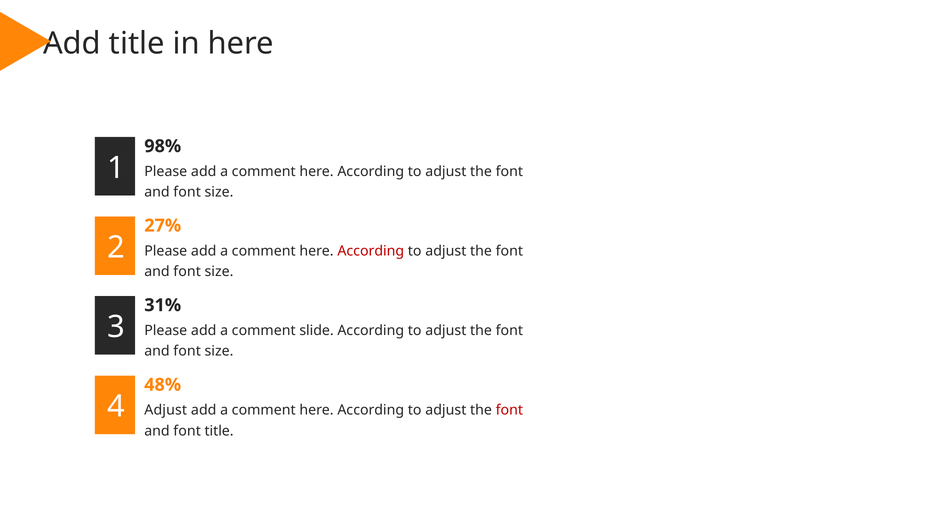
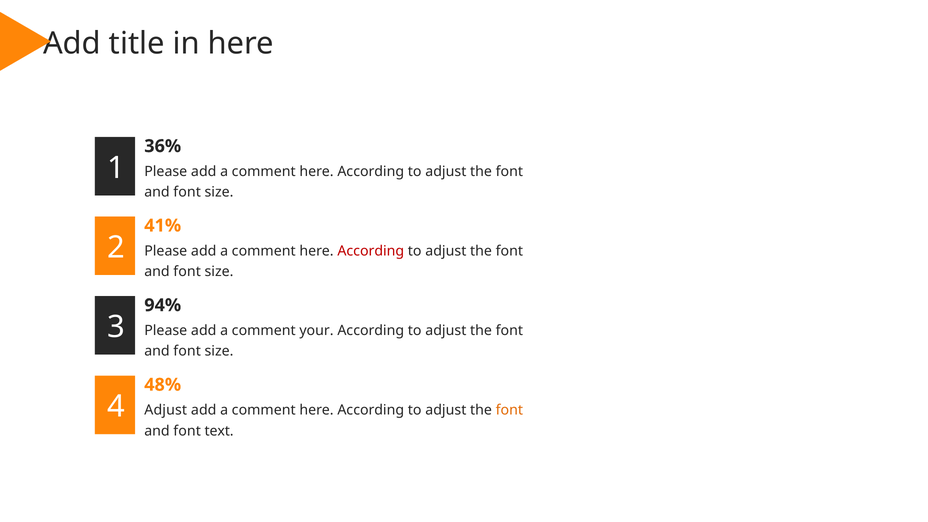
98%: 98% -> 36%
27%: 27% -> 41%
31%: 31% -> 94%
slide: slide -> your
font at (509, 410) colour: red -> orange
font title: title -> text
